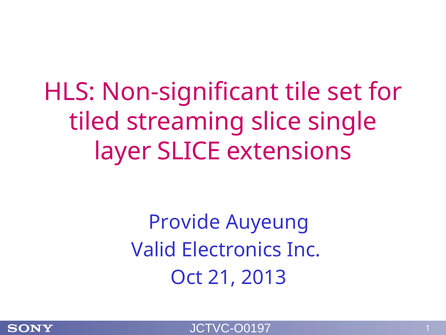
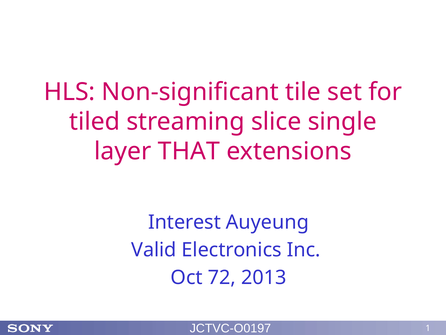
layer SLICE: SLICE -> THAT
Provide: Provide -> Interest
21: 21 -> 72
